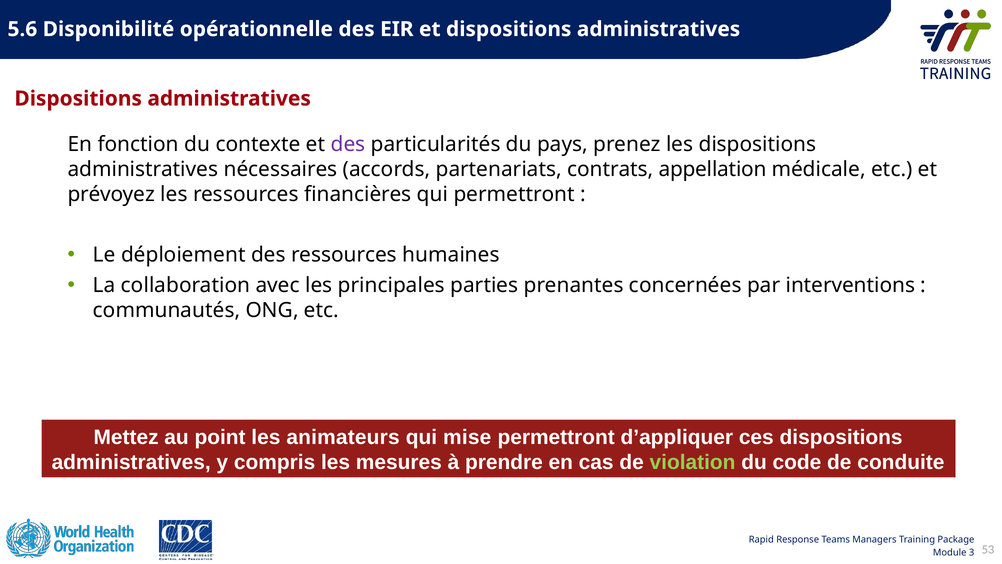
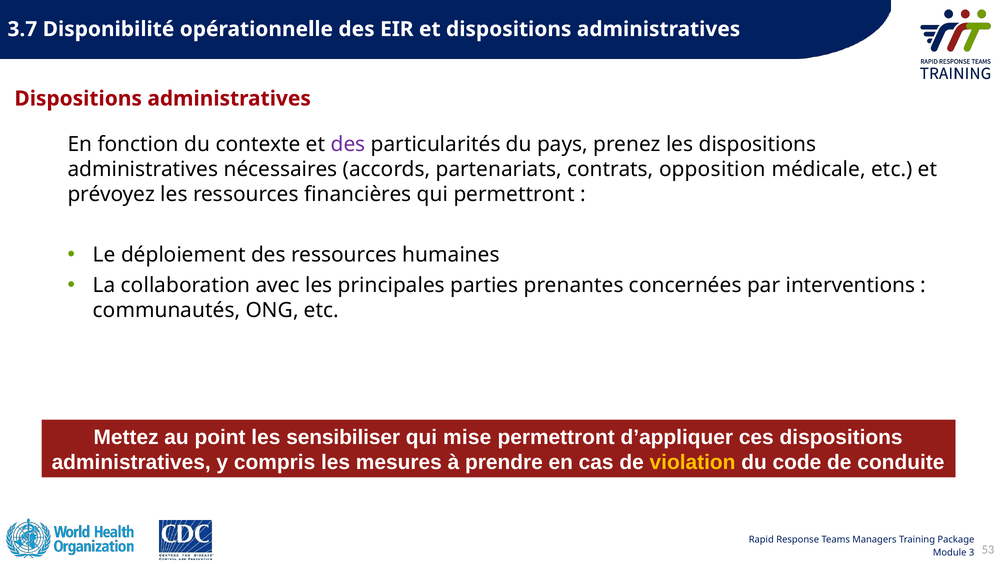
5.6: 5.6 -> 3.7
appellation: appellation -> opposition
animateurs: animateurs -> sensibiliser
violation colour: light green -> yellow
